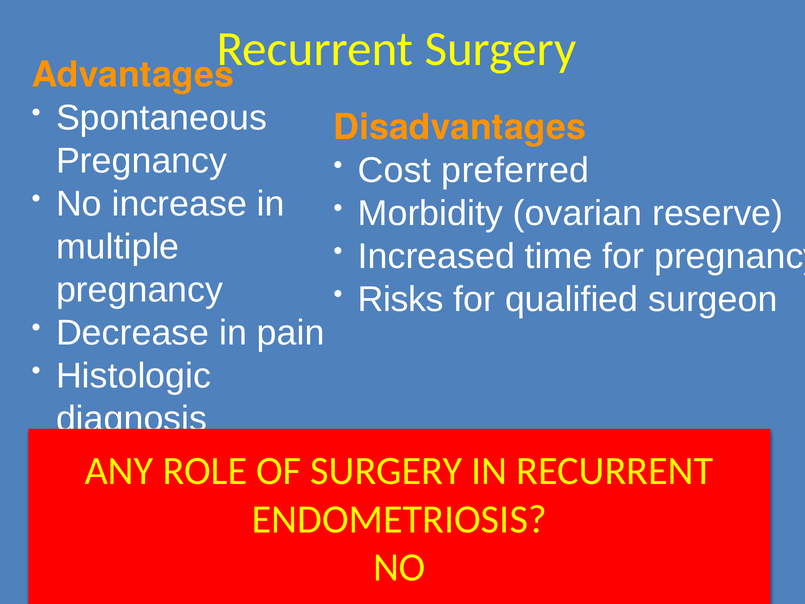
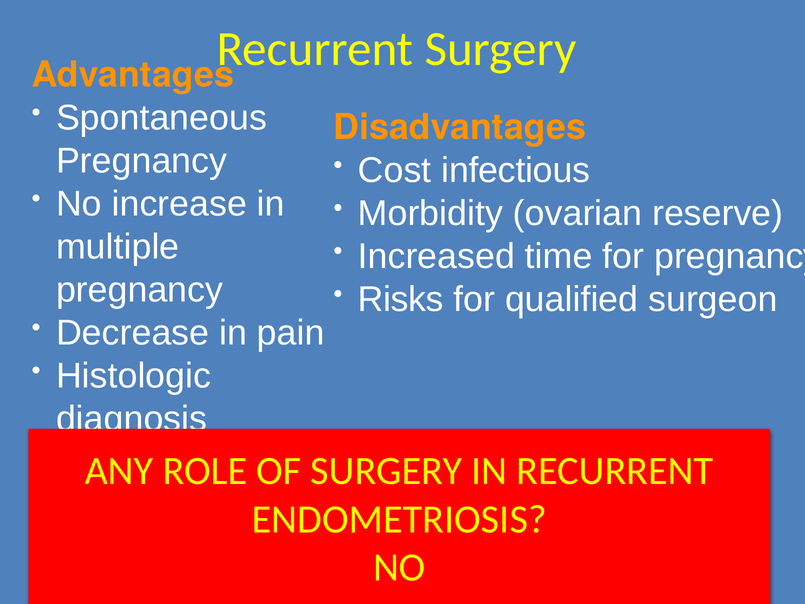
preferred: preferred -> infectious
